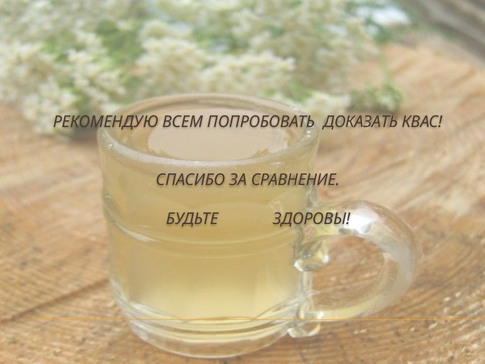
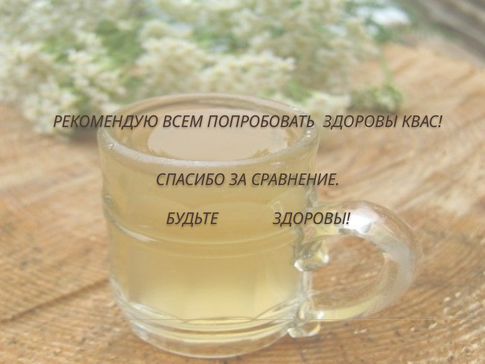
ПОПРОБОВАТЬ ДОКАЗАТЬ: ДОКАЗАТЬ -> ЗДОРОВЫ
